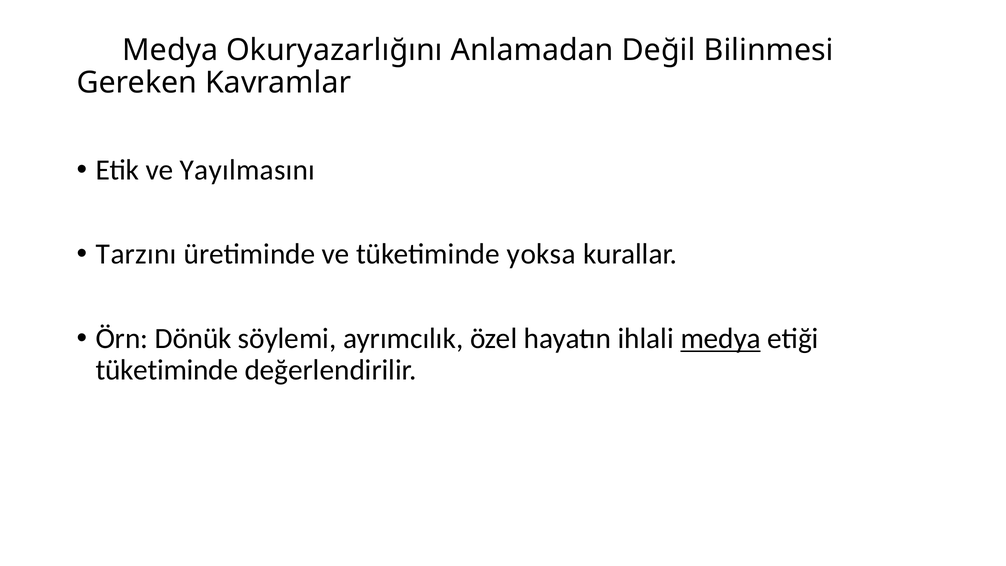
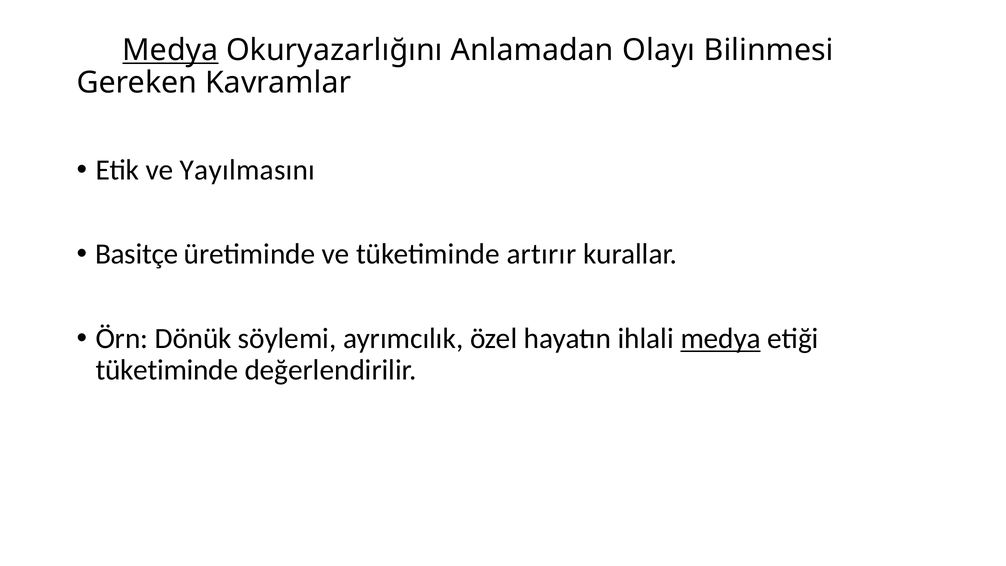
Medya at (170, 50) underline: none -> present
Değil: Değil -> Olayı
Tarzını: Tarzını -> Basitçe
yoksa: yoksa -> artırır
